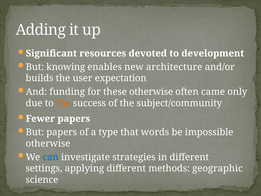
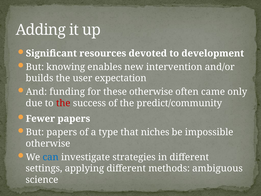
architecture: architecture -> intervention
the at (63, 103) colour: orange -> red
subject/community: subject/community -> predict/community
words: words -> niches
geographic: geographic -> ambiguous
